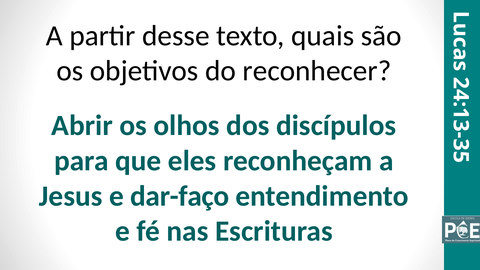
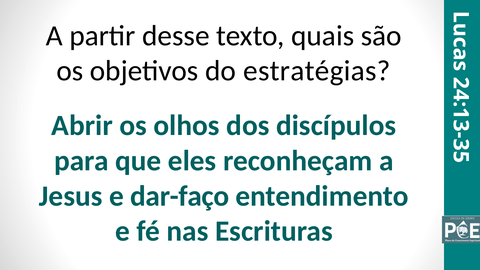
reconhecer: reconhecer -> estratégias
